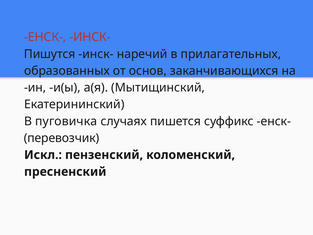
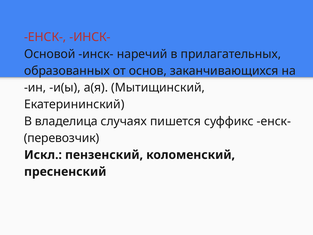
Пишутся: Пишутся -> Основой
пуговичка: пуговичка -> владелица
